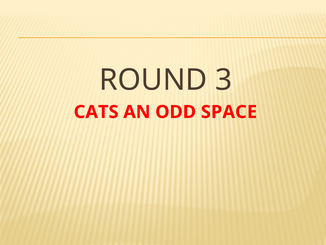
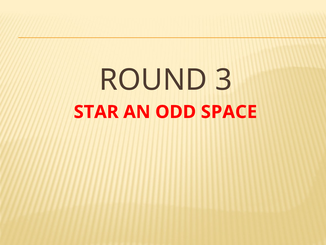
CATS: CATS -> STAR
